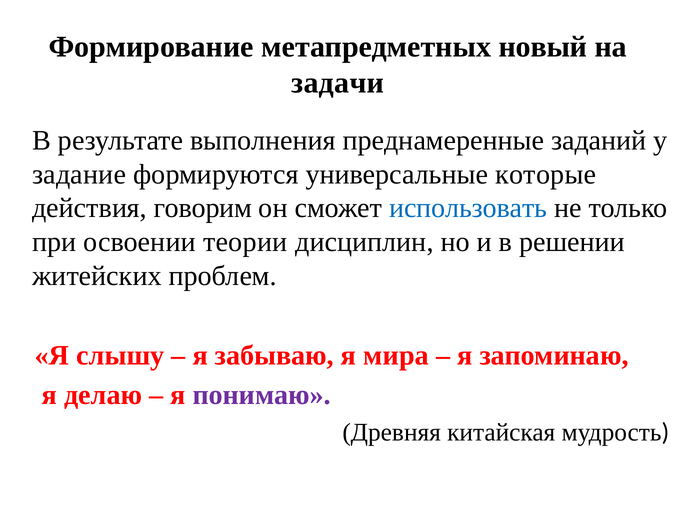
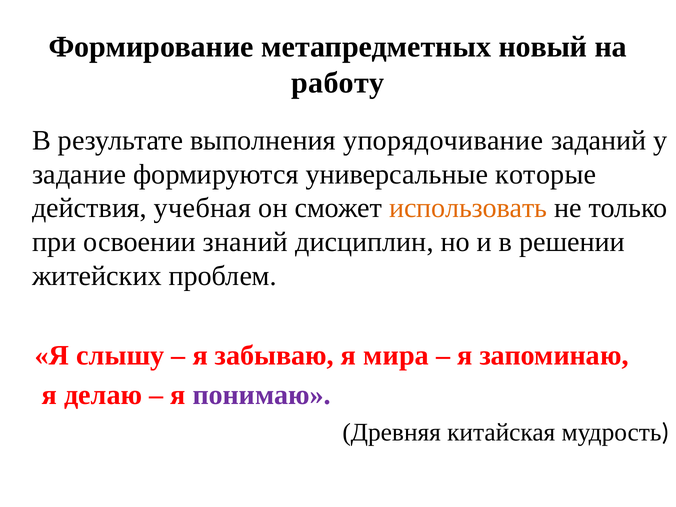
задачи: задачи -> работу
преднамеренные: преднамеренные -> упорядочивание
говорим: говорим -> учебная
использовать colour: blue -> orange
теории: теории -> знаний
